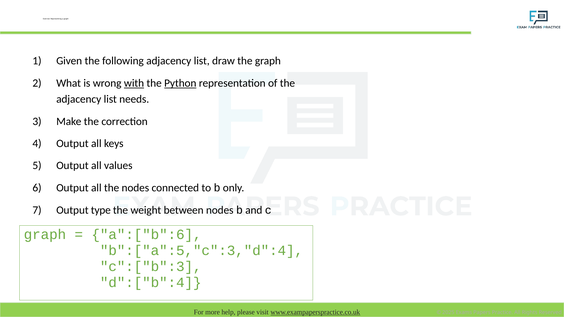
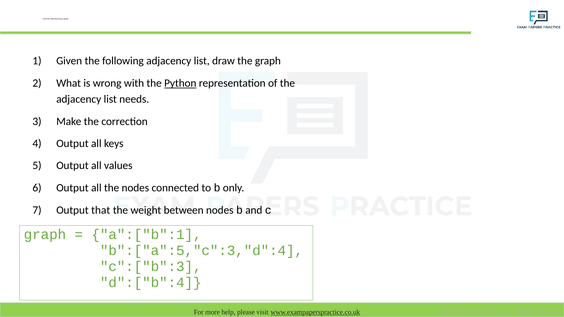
with underline: present -> none
type: type -> that
a":["b":6: a":["b":6 -> a":["b":1
